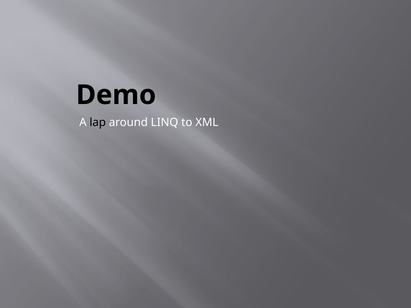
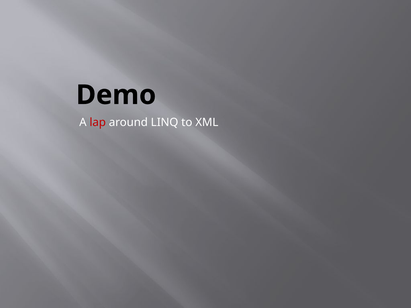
lap colour: black -> red
